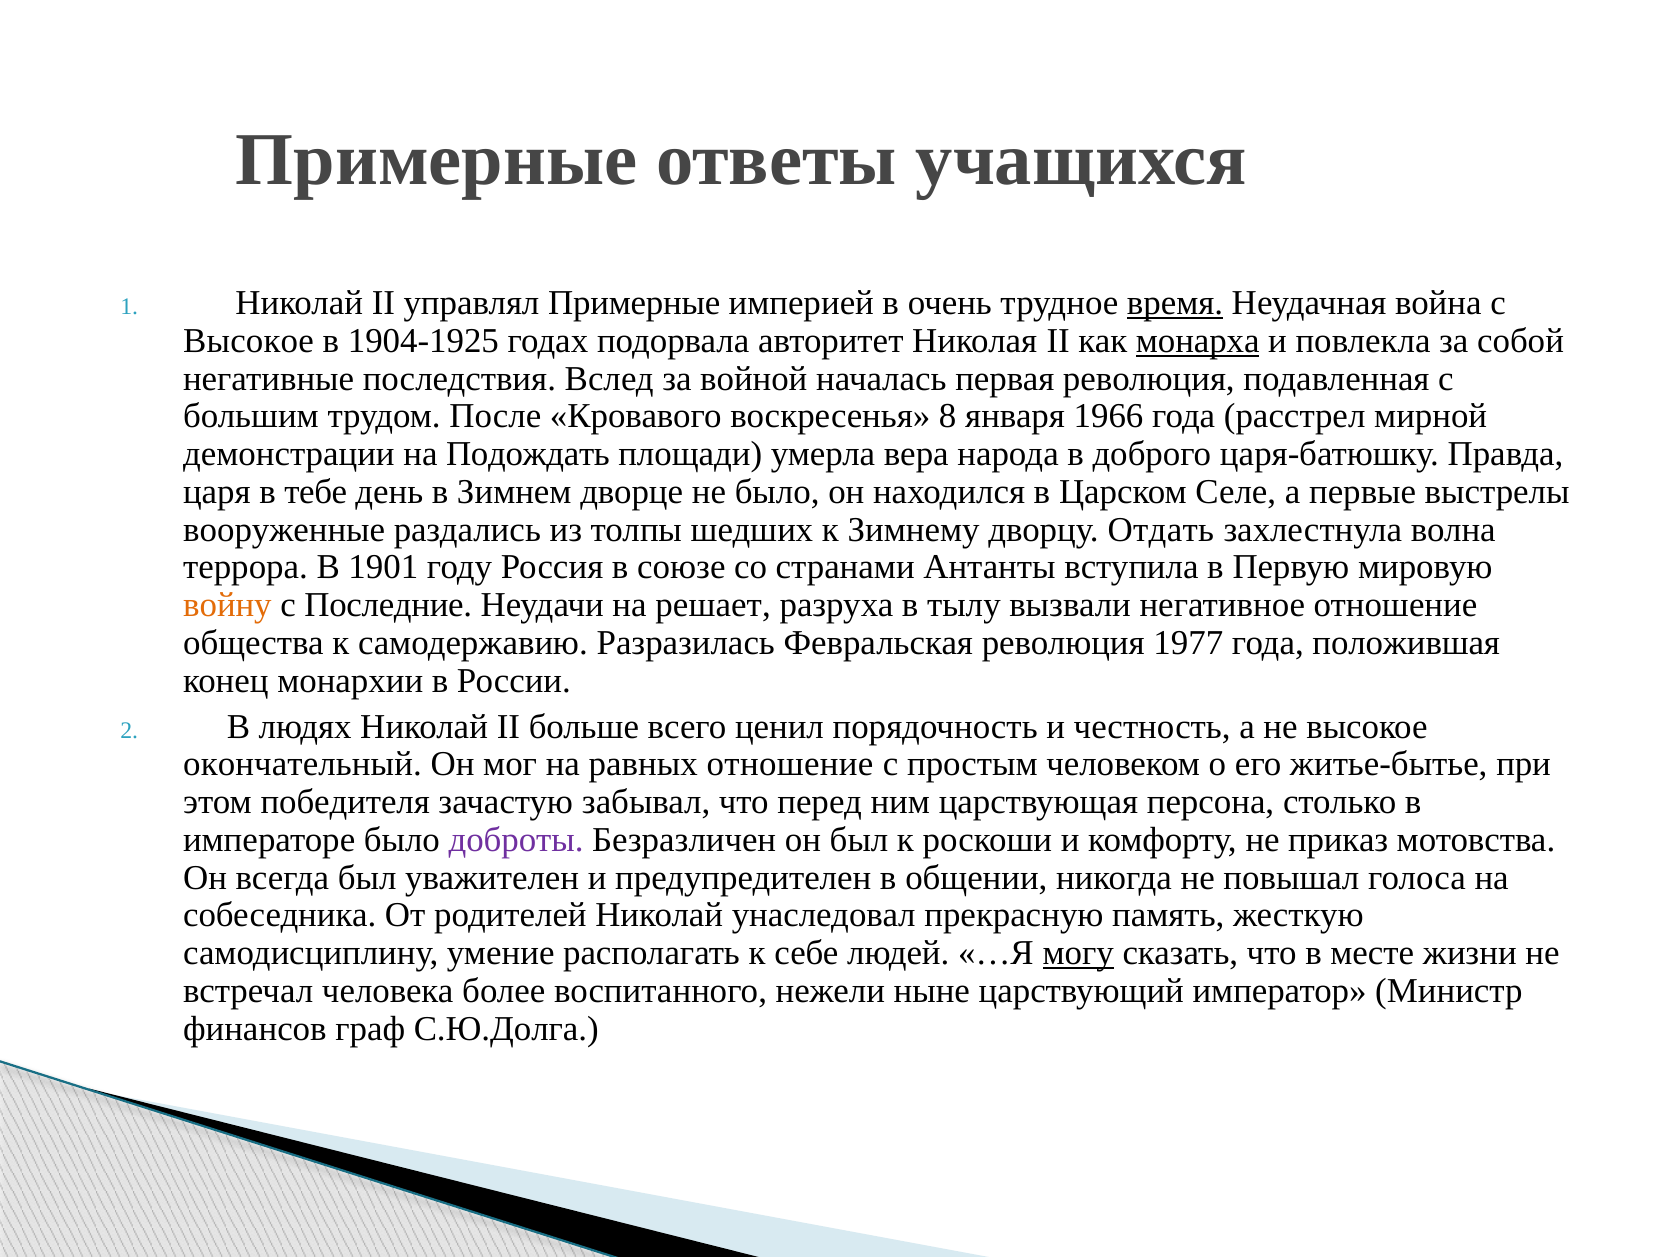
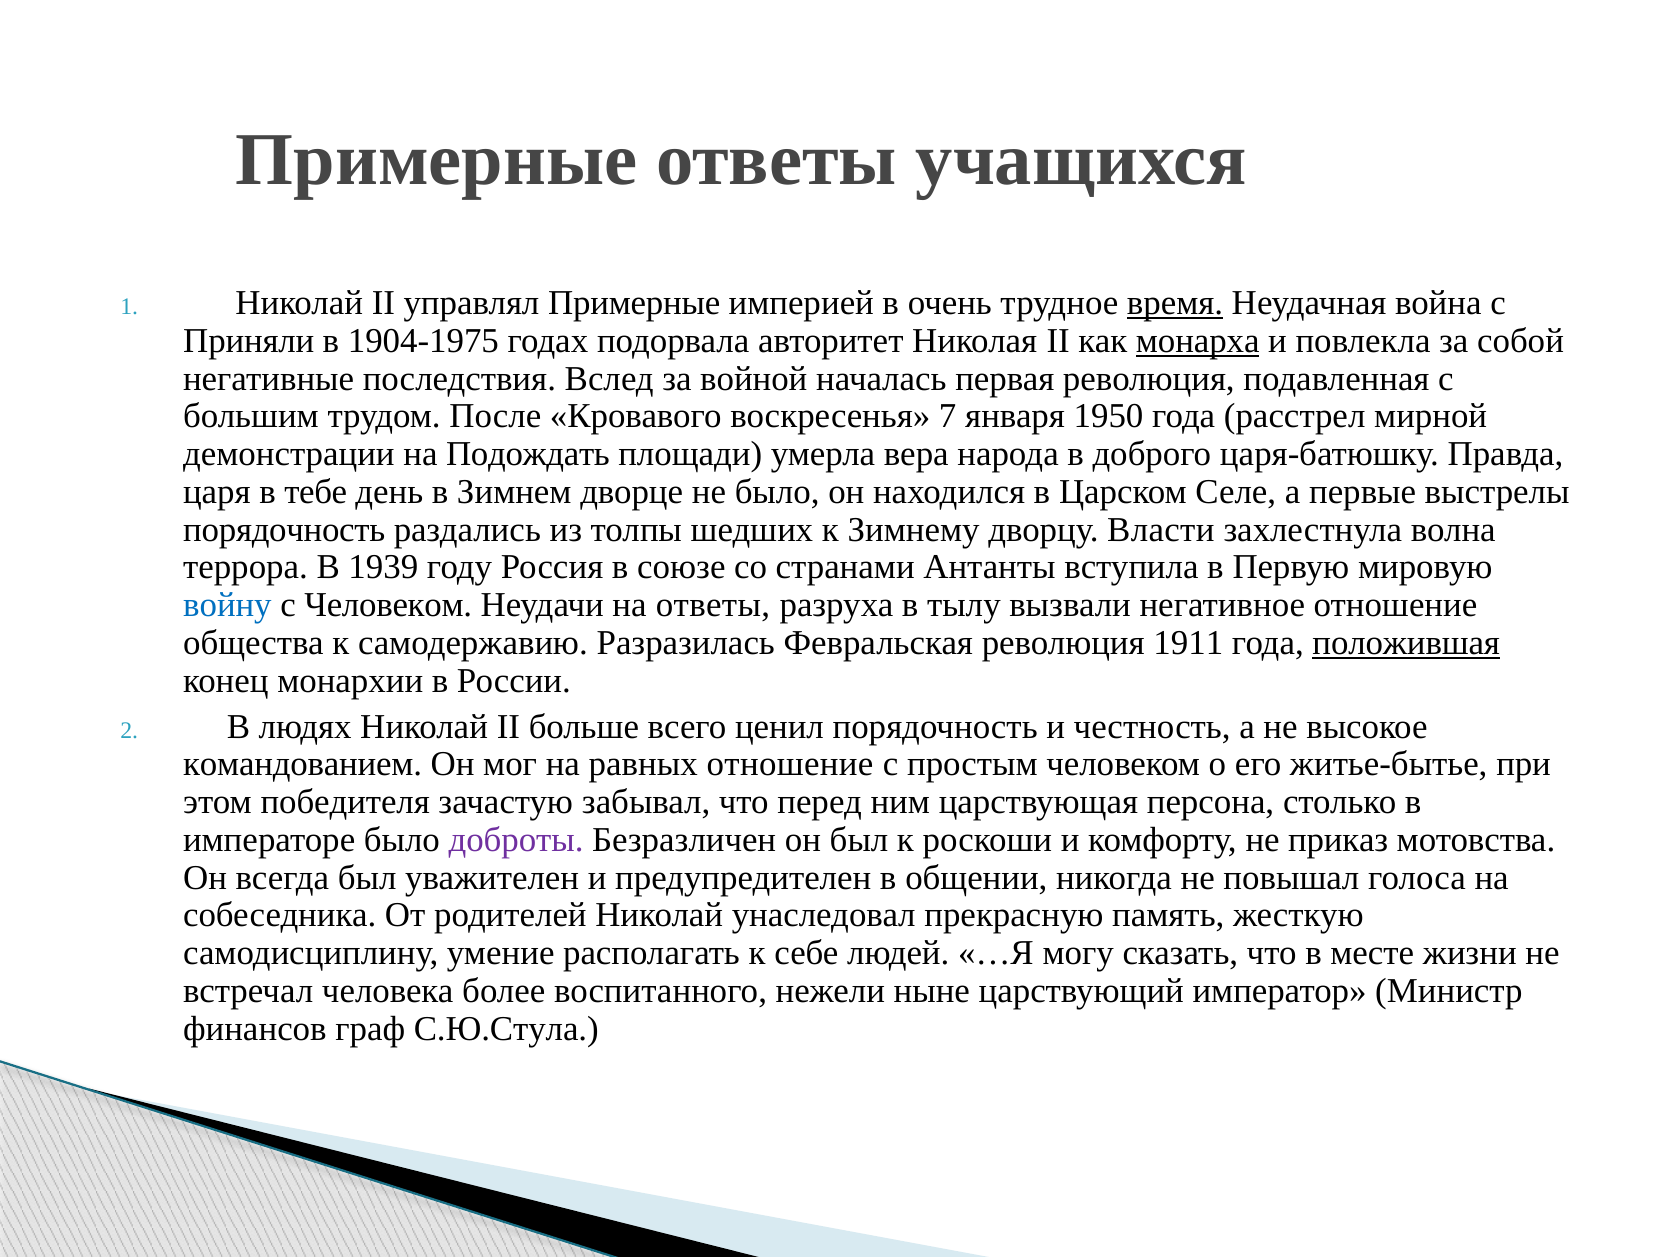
Высокое at (249, 341): Высокое -> Приняли
1904-1925: 1904-1925 -> 1904-1975
8: 8 -> 7
1966: 1966 -> 1950
вооруженные at (284, 530): вооруженные -> порядочность
Отдать: Отдать -> Власти
1901: 1901 -> 1939
войну colour: orange -> blue
с Последние: Последние -> Человеком
на решает: решает -> ответы
1977: 1977 -> 1911
положившая underline: none -> present
окончательный: окончательный -> командованием
могу underline: present -> none
С.Ю.Долга: С.Ю.Долга -> С.Ю.Стула
